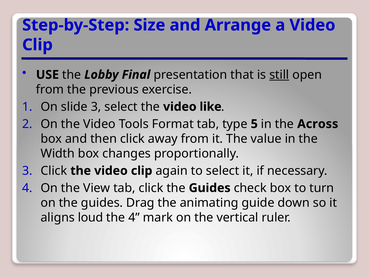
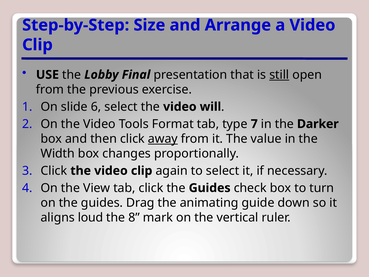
slide 3: 3 -> 6
like: like -> will
5: 5 -> 7
Across: Across -> Darker
away underline: none -> present
the 4: 4 -> 8
